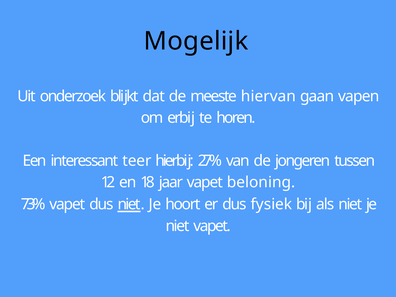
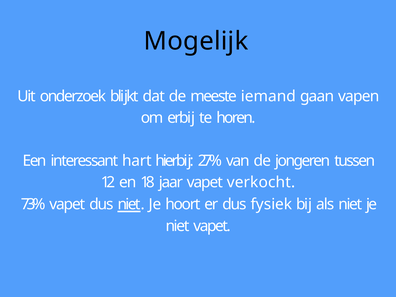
hiervan: hiervan -> iemand
teer: teer -> hart
beloning: beloning -> verkocht
